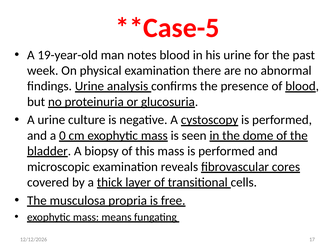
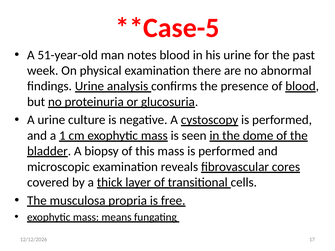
19-year-old: 19-year-old -> 51-year-old
0: 0 -> 1
